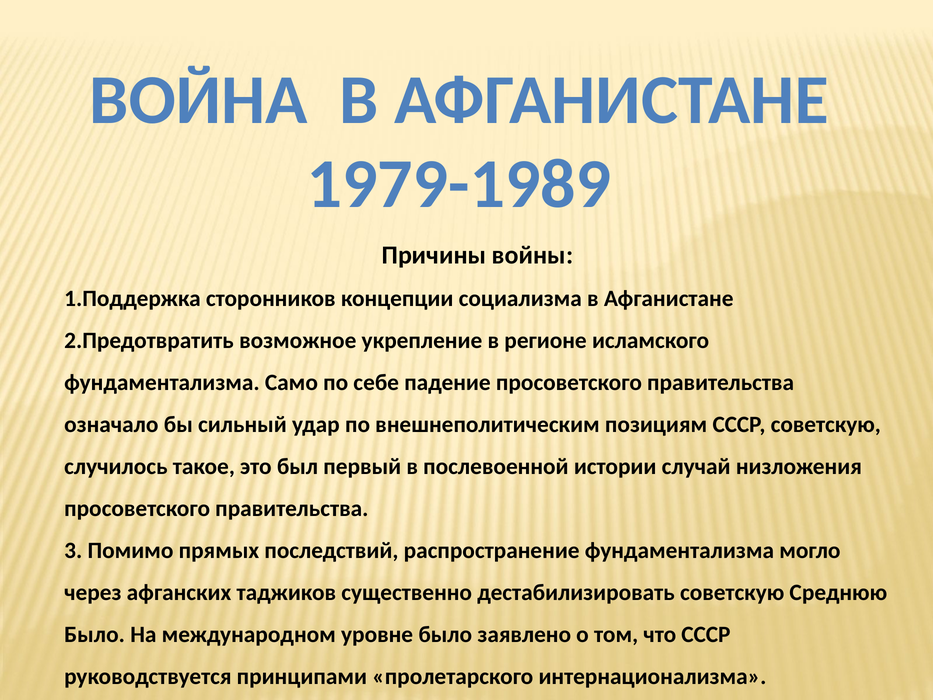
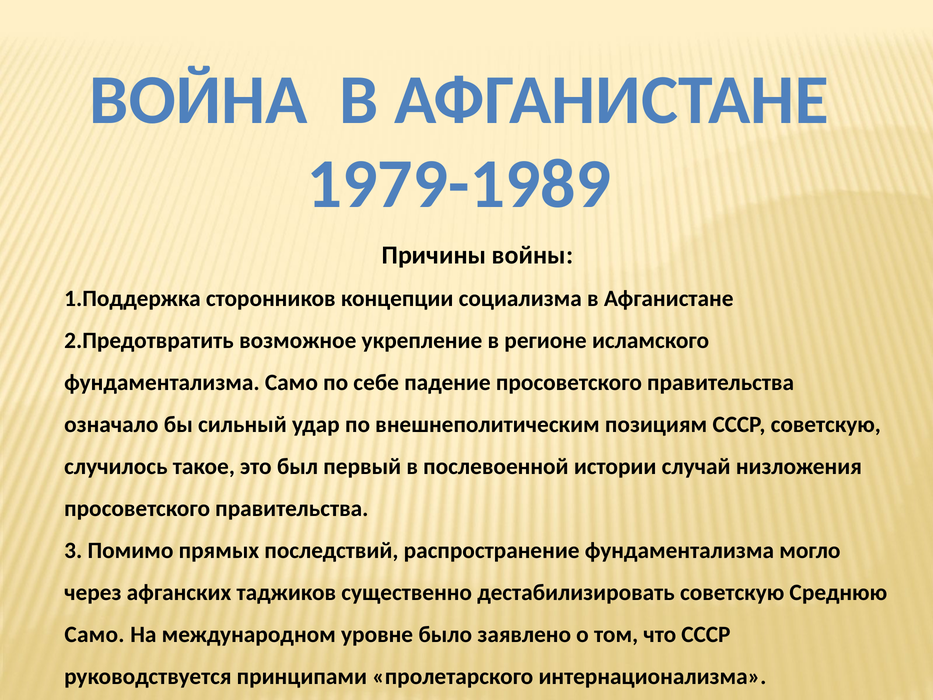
Было at (95, 634): Было -> Само
